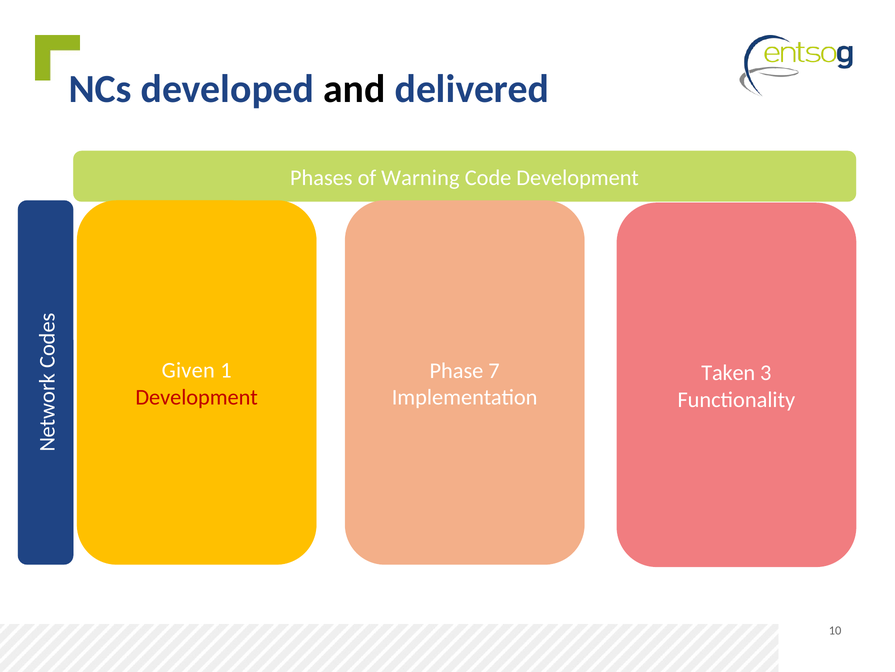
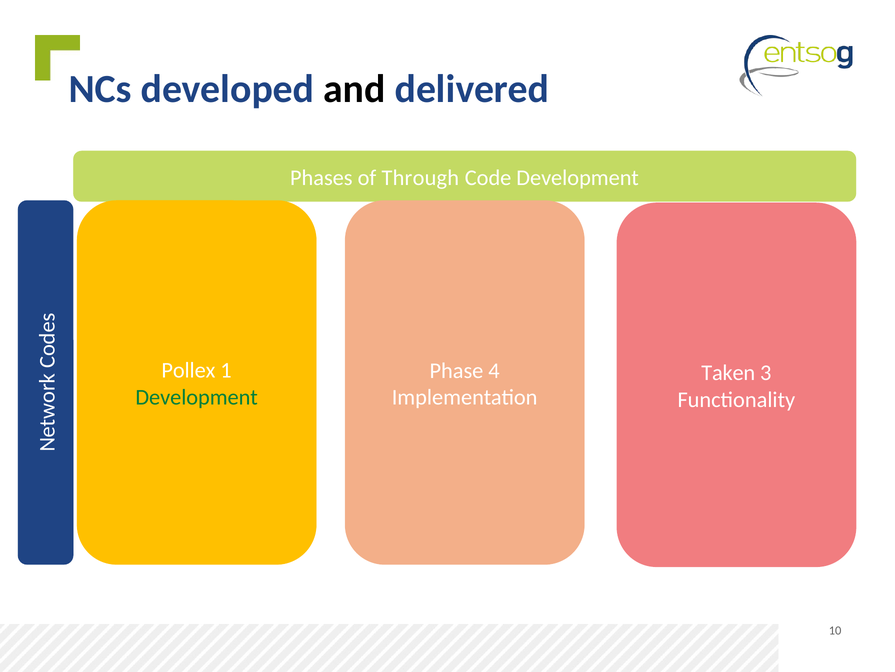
Warning: Warning -> Through
Given: Given -> Pollex
7: 7 -> 4
Development at (197, 397) colour: red -> green
